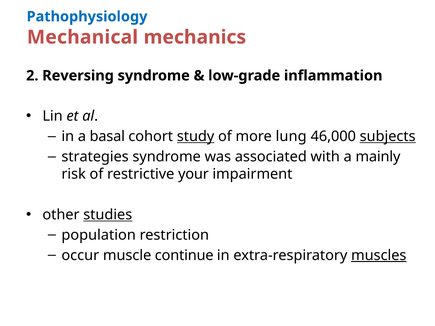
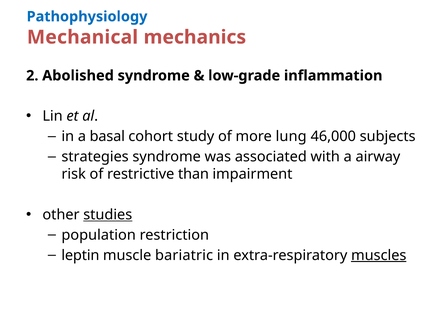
Reversing: Reversing -> Abolished
study underline: present -> none
subjects underline: present -> none
mainly: mainly -> airway
your: your -> than
occur: occur -> leptin
continue: continue -> bariatric
